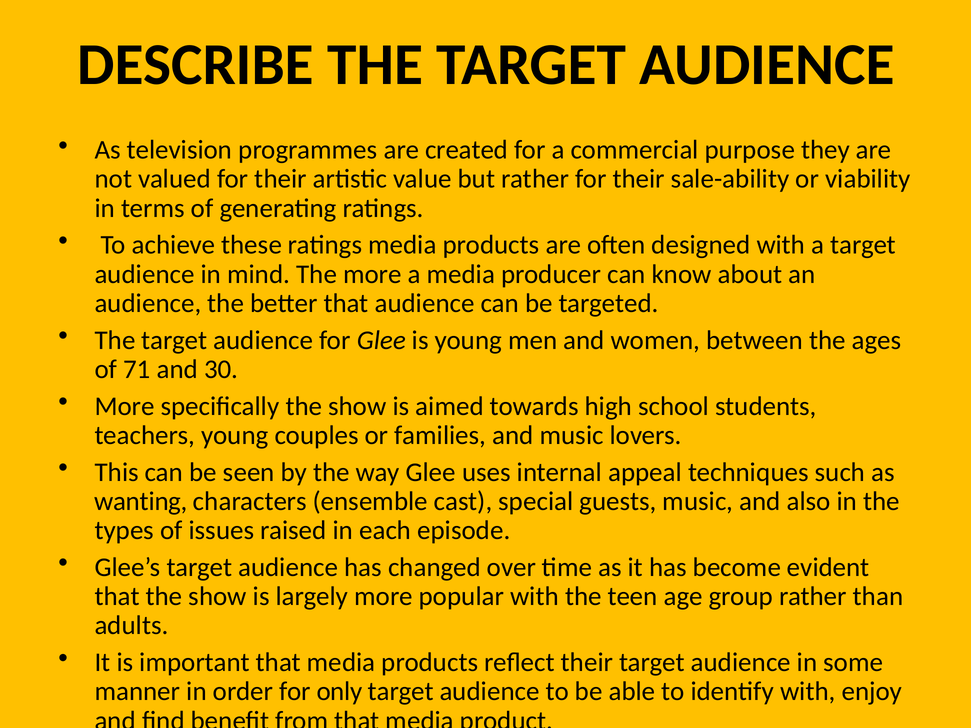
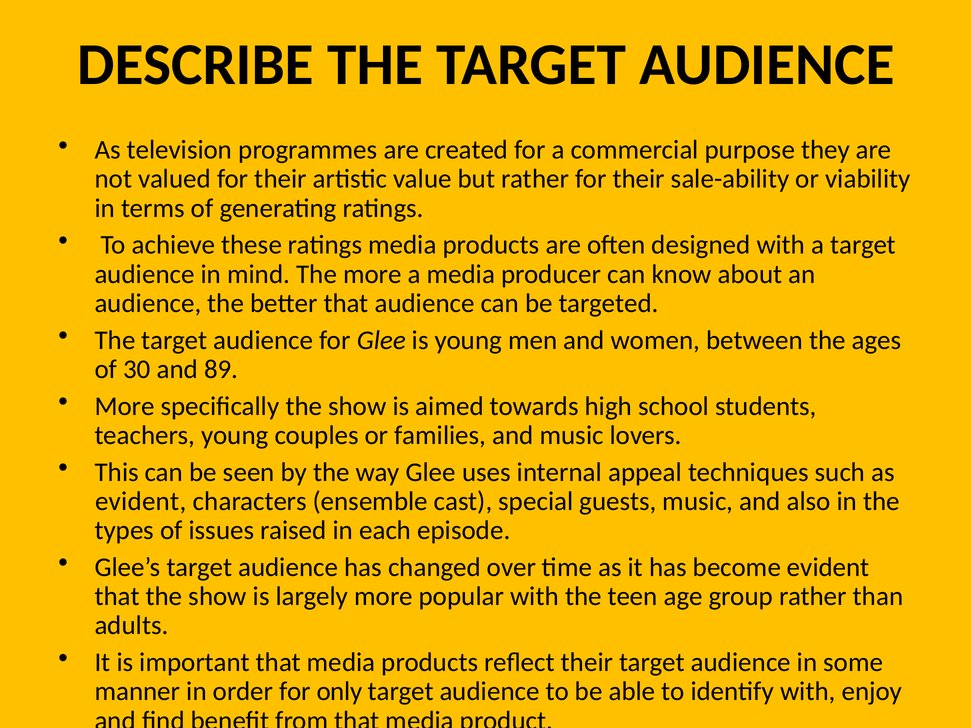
71: 71 -> 30
30: 30 -> 89
wanting at (141, 501): wanting -> evident
